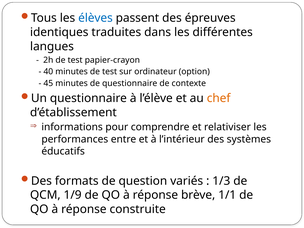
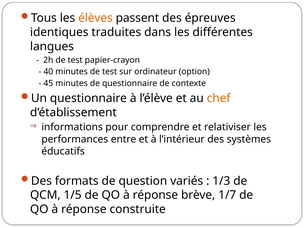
élèves colour: blue -> orange
1/9: 1/9 -> 1/5
1/1: 1/1 -> 1/7
